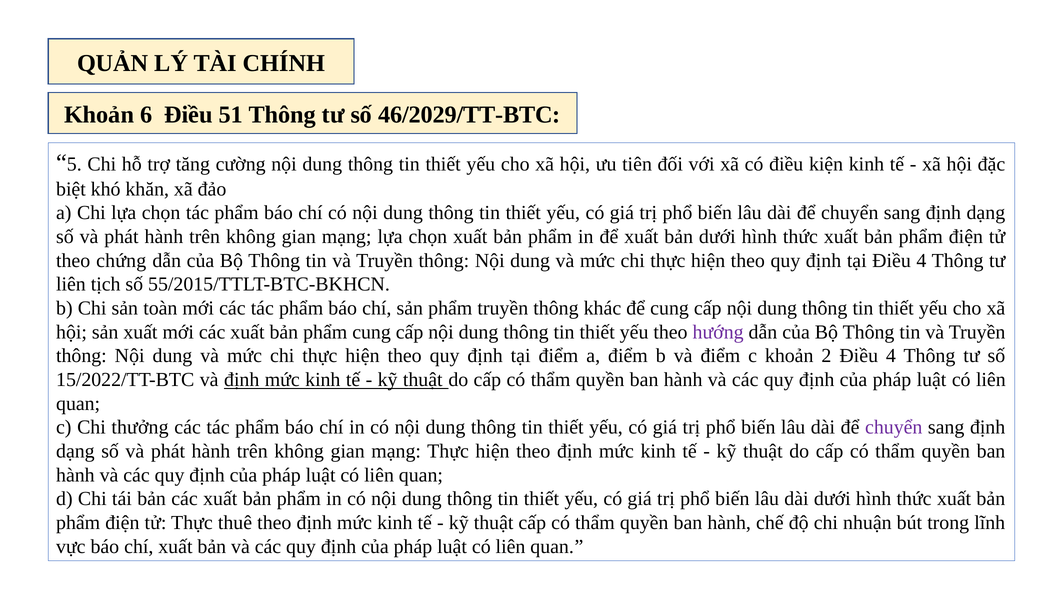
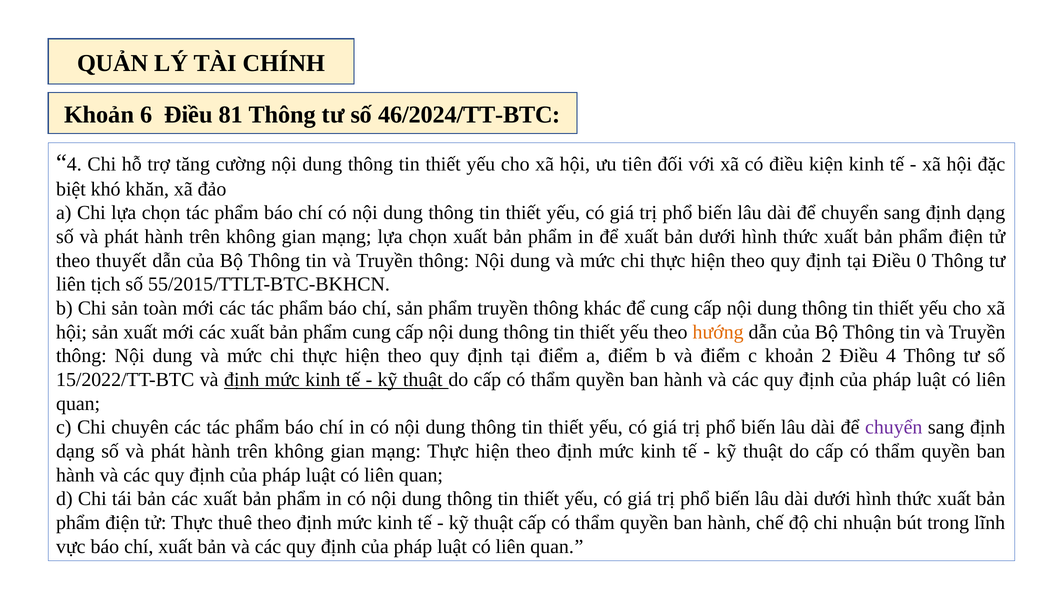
51: 51 -> 81
46/2029/TT-BTC: 46/2029/TT-BTC -> 46/2024/TT-BTC
5 at (74, 164): 5 -> 4
chứng: chứng -> thuyết
tại Điều 4: 4 -> 0
hướng colour: purple -> orange
thưởng: thưởng -> chuyên
